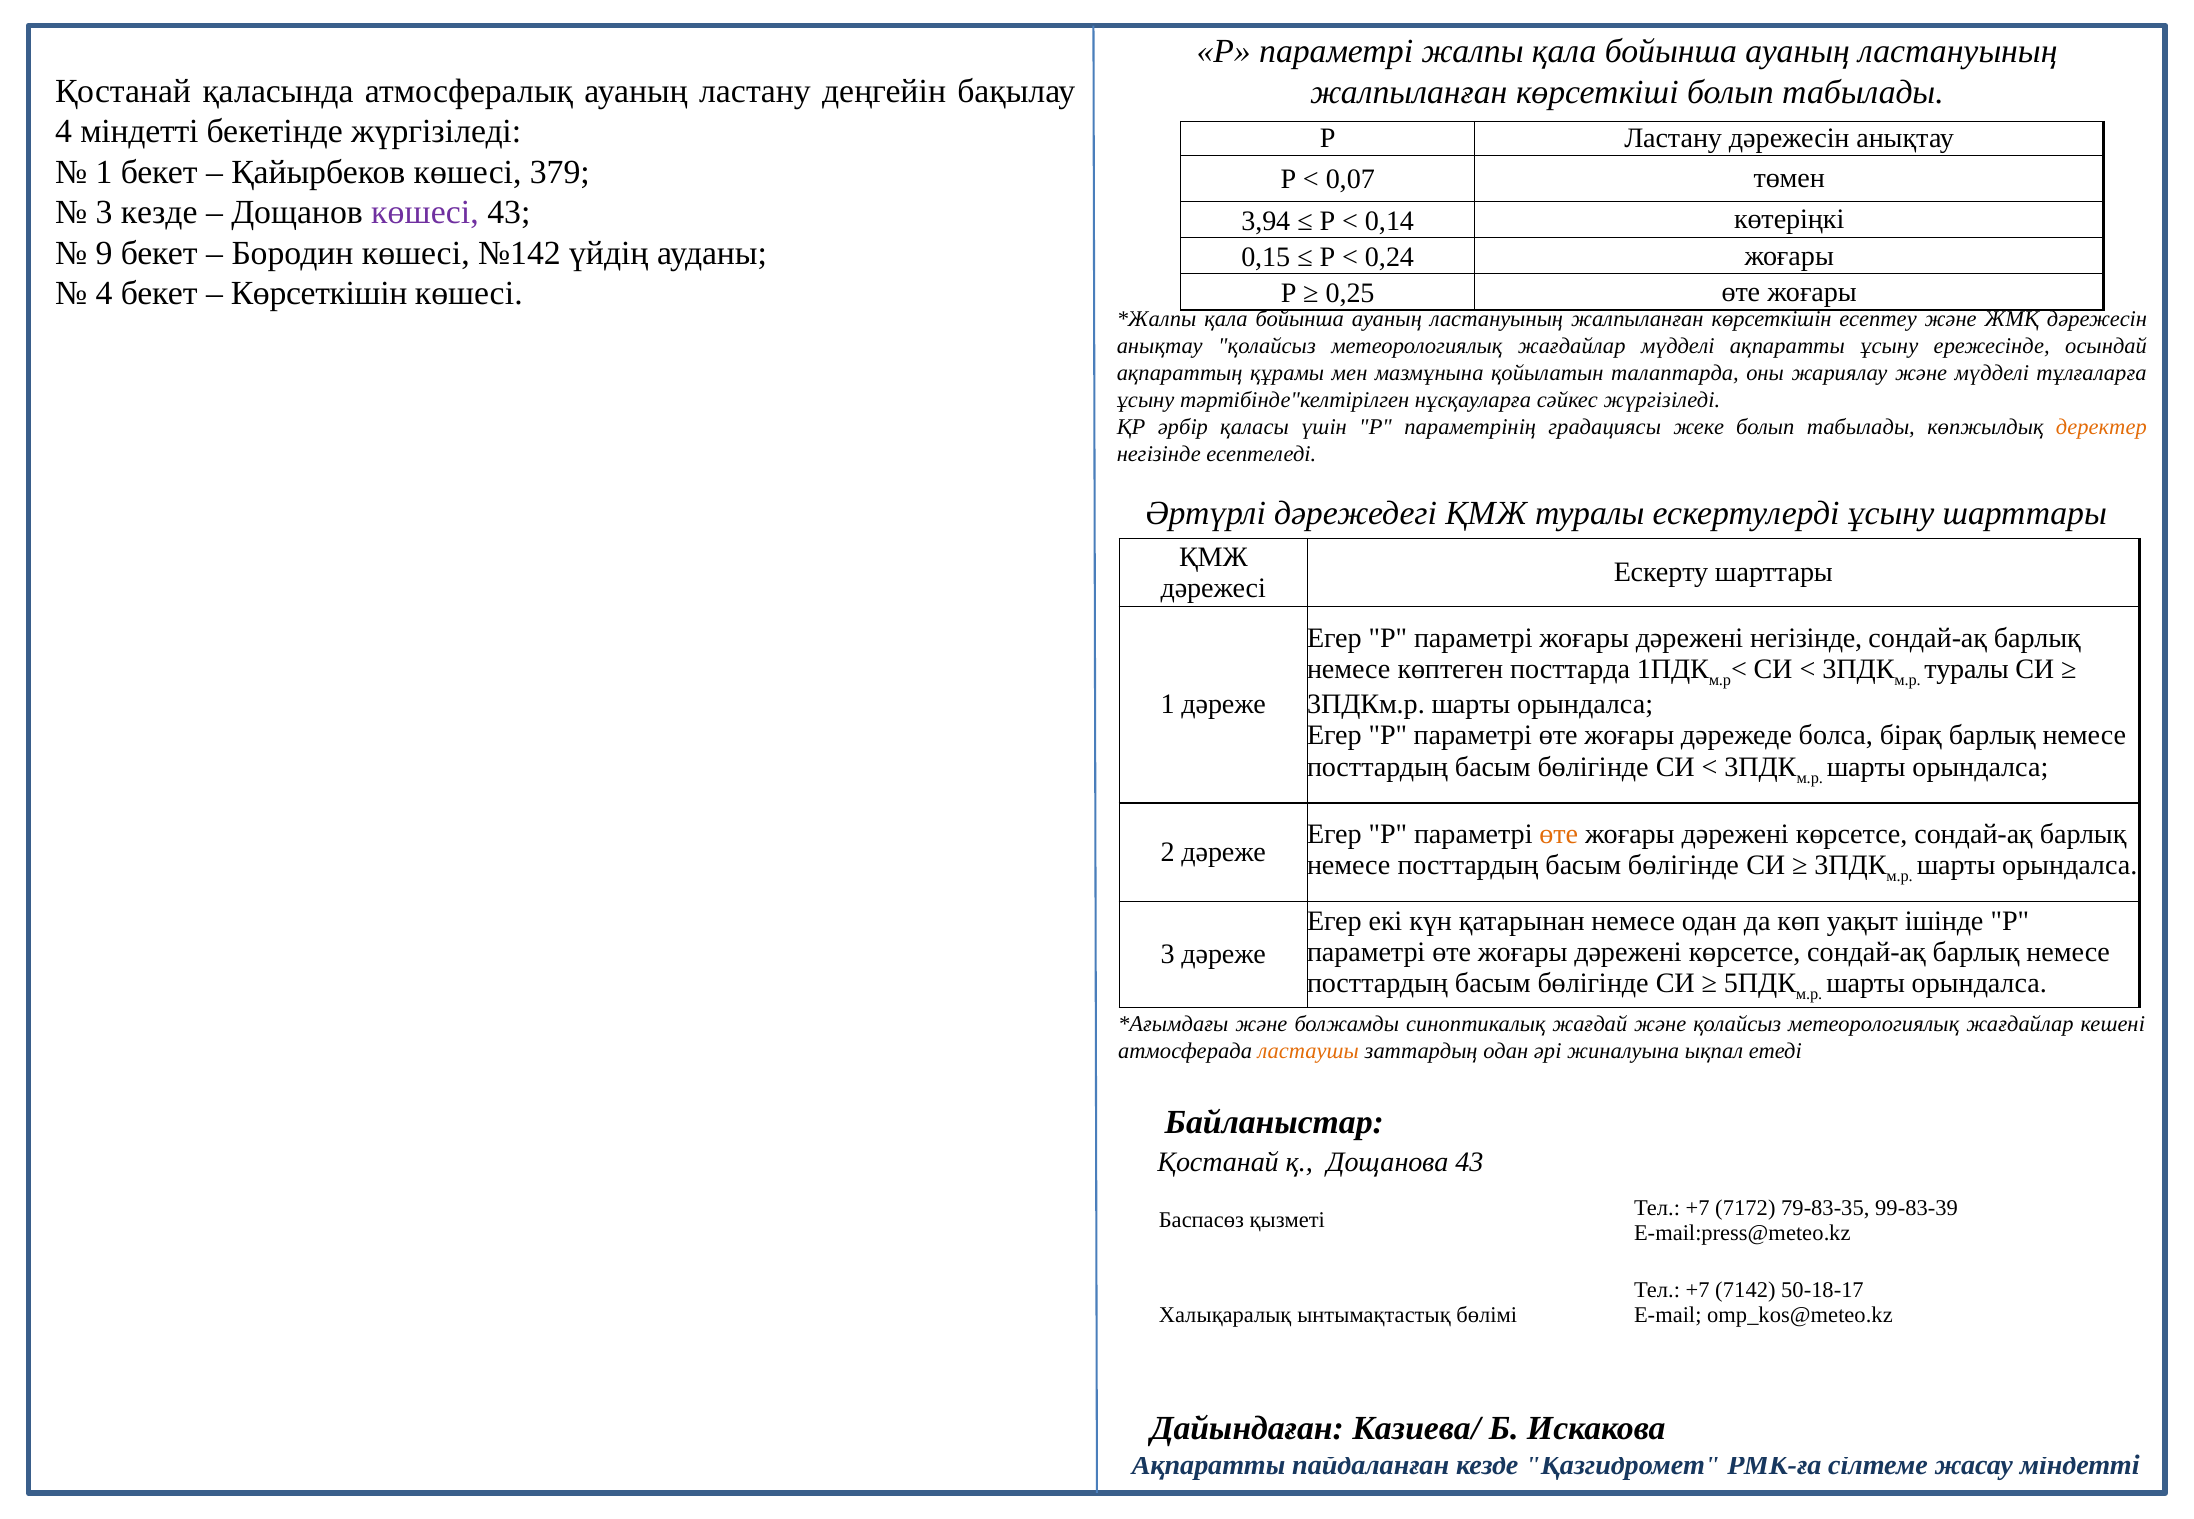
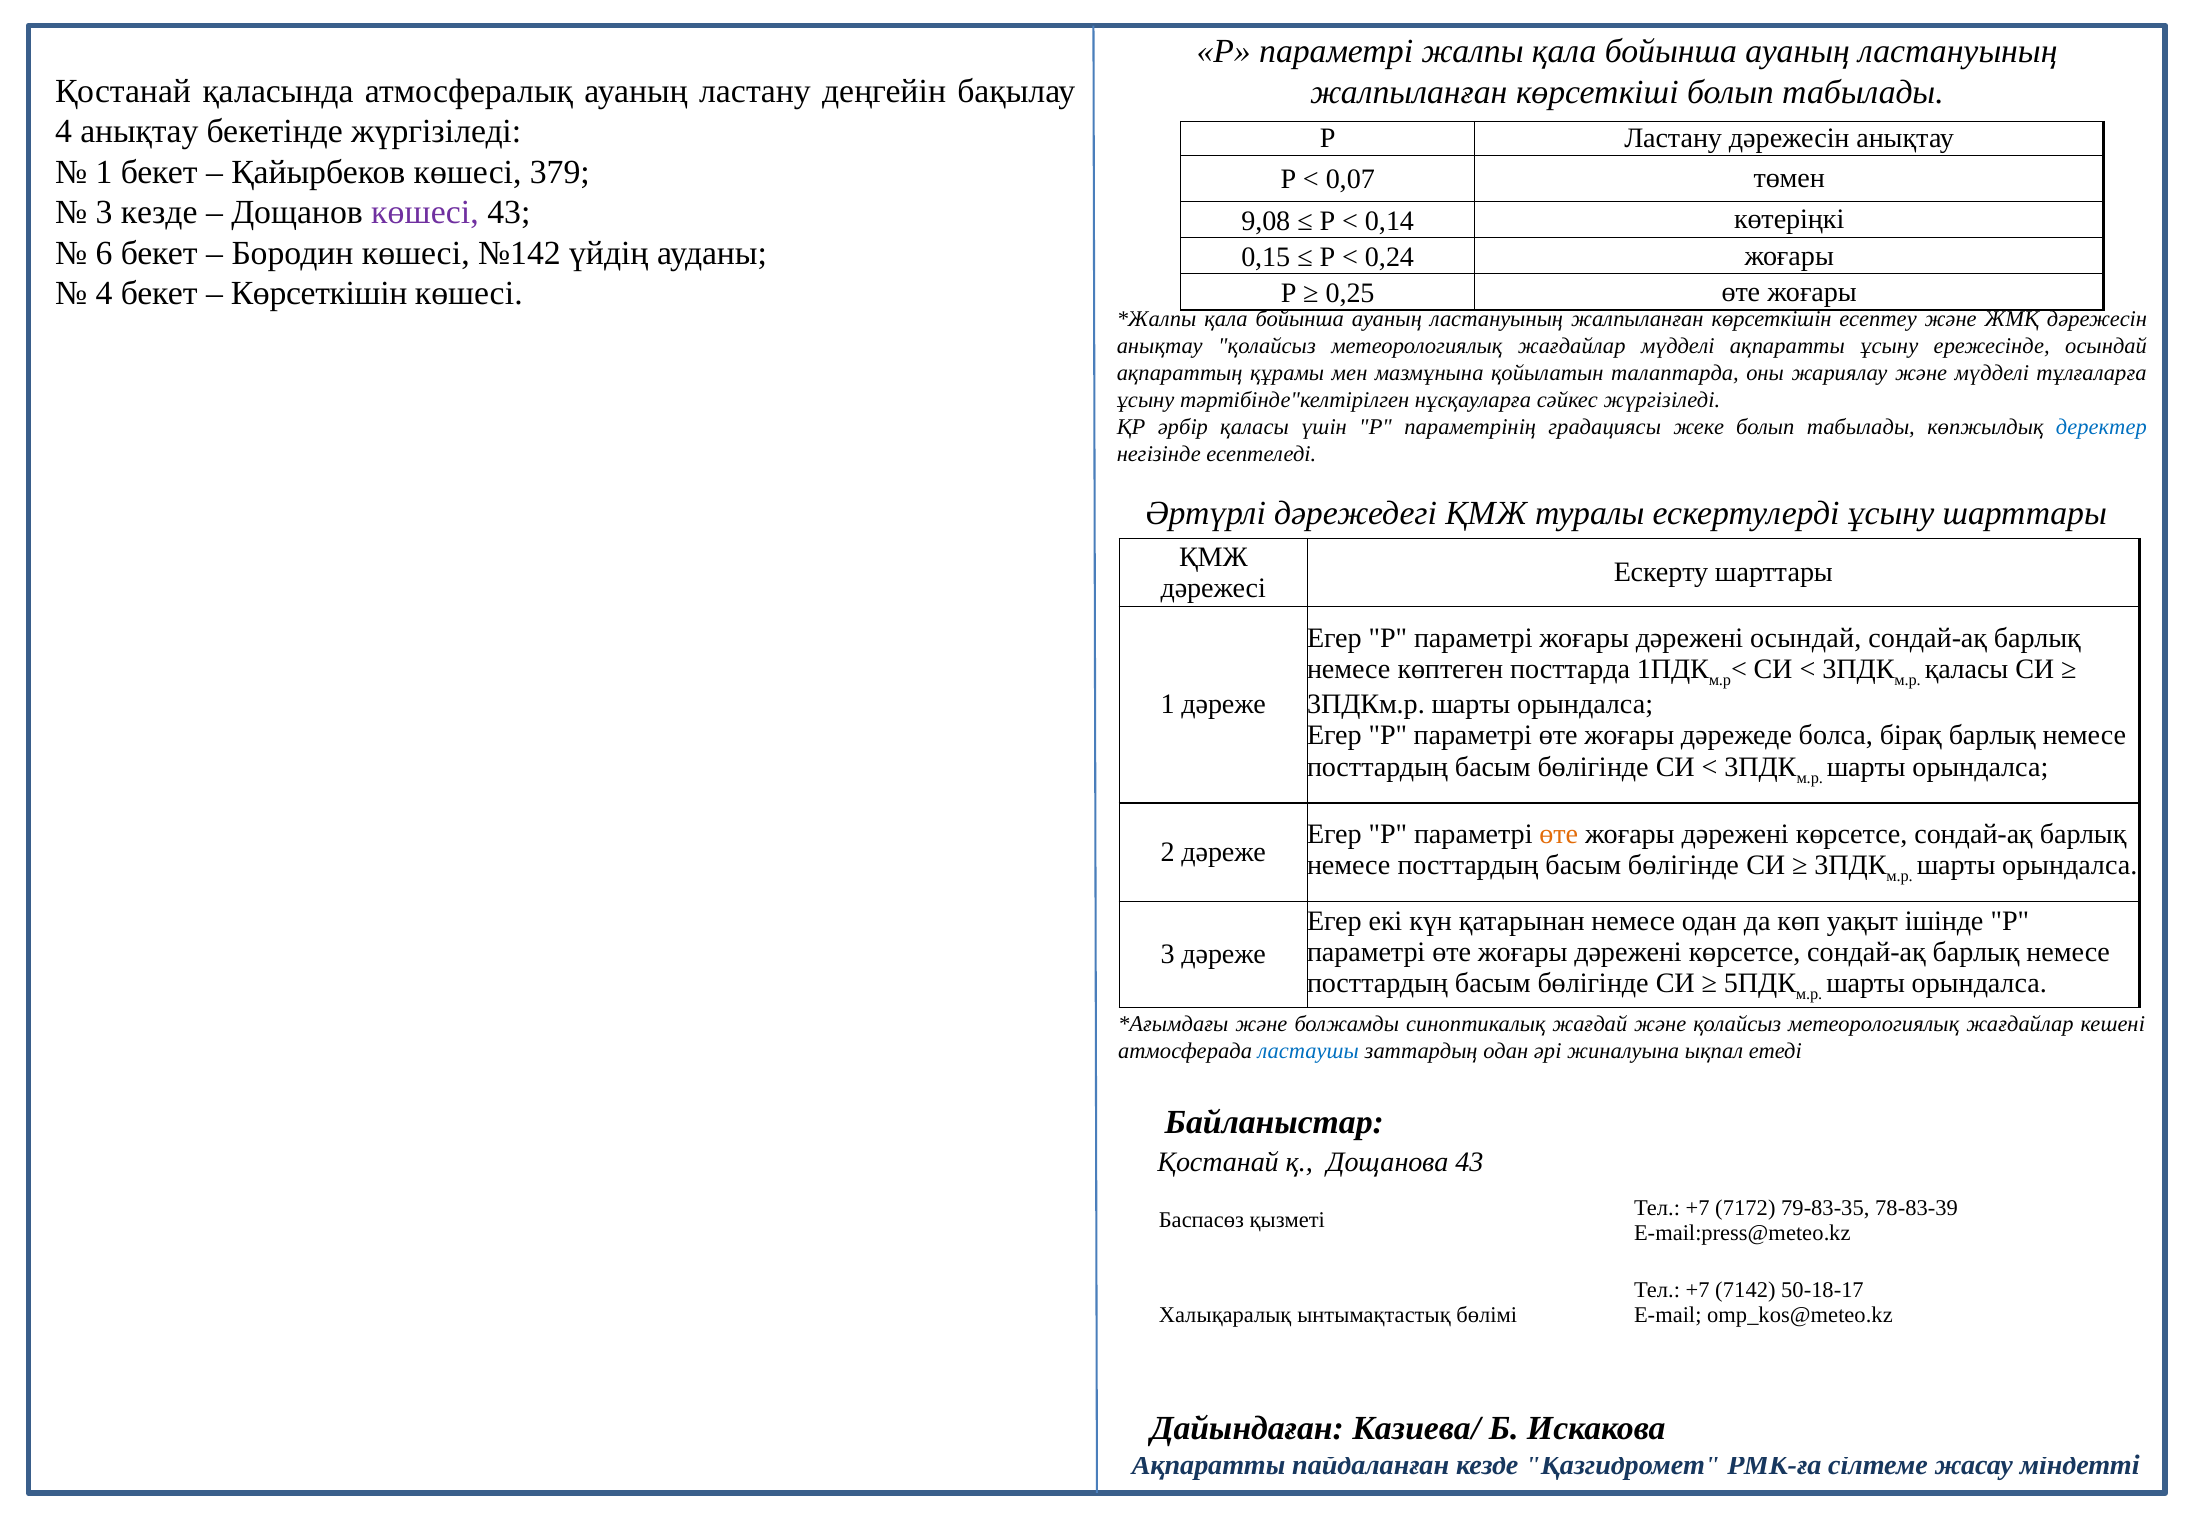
4 міндетті: міндетті -> анықтау
3,94: 3,94 -> 9,08
9: 9 -> 6
деректер colour: orange -> blue
дәрежені негізінде: негізінде -> осындай
туралы at (1967, 669): туралы -> қаласы
ластаушы colour: orange -> blue
99-83-39: 99-83-39 -> 78-83-39
